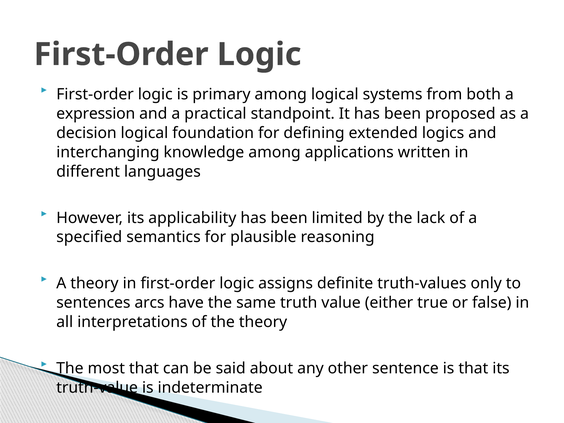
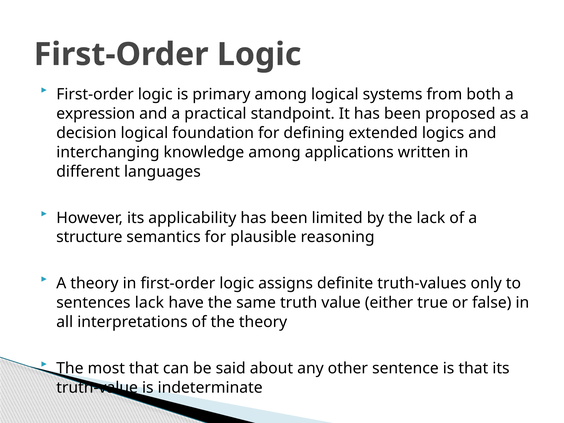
specified: specified -> structure
sentences arcs: arcs -> lack
